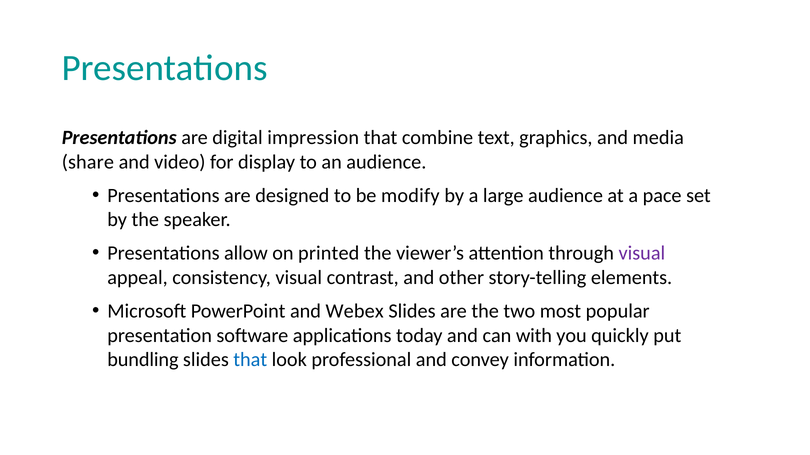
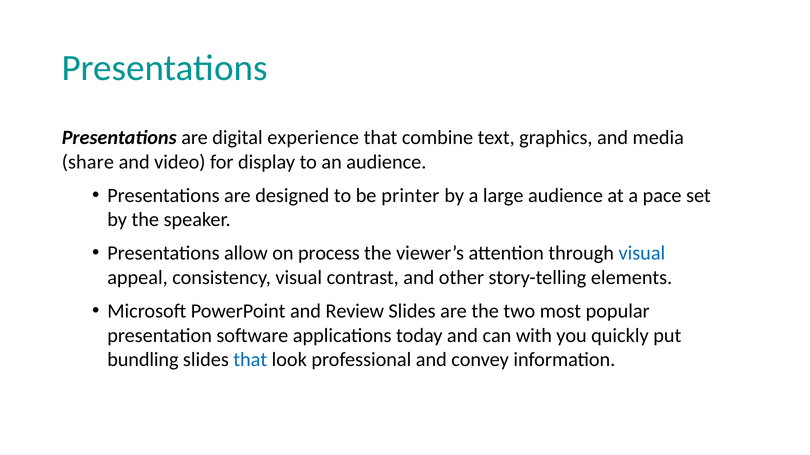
impression: impression -> experience
modify: modify -> printer
printed: printed -> process
visual at (642, 254) colour: purple -> blue
Webex: Webex -> Review
